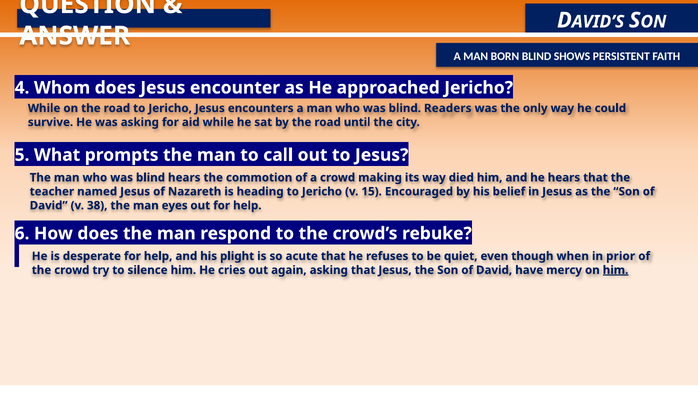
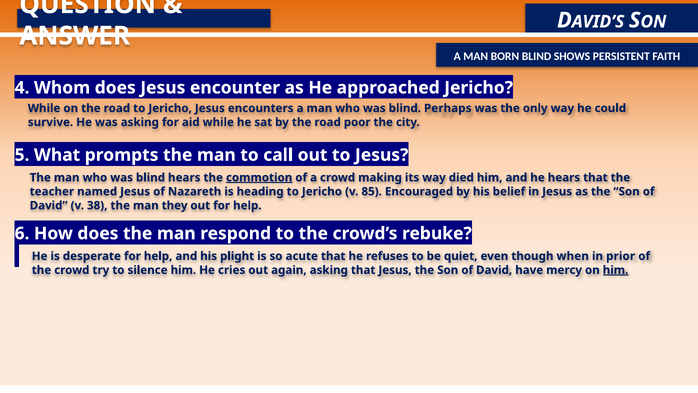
Readers: Readers -> Perhaps
until: until -> poor
commotion underline: none -> present
15: 15 -> 85
eyes: eyes -> they
